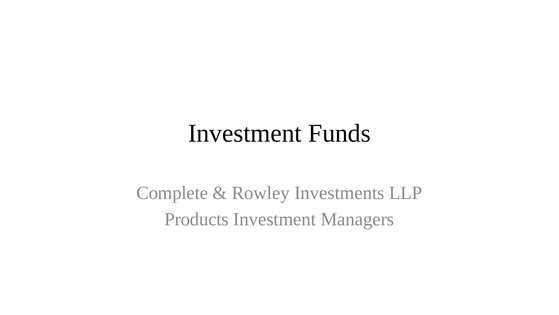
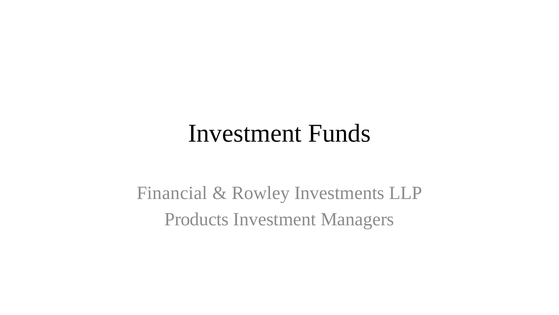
Complete: Complete -> Financial
